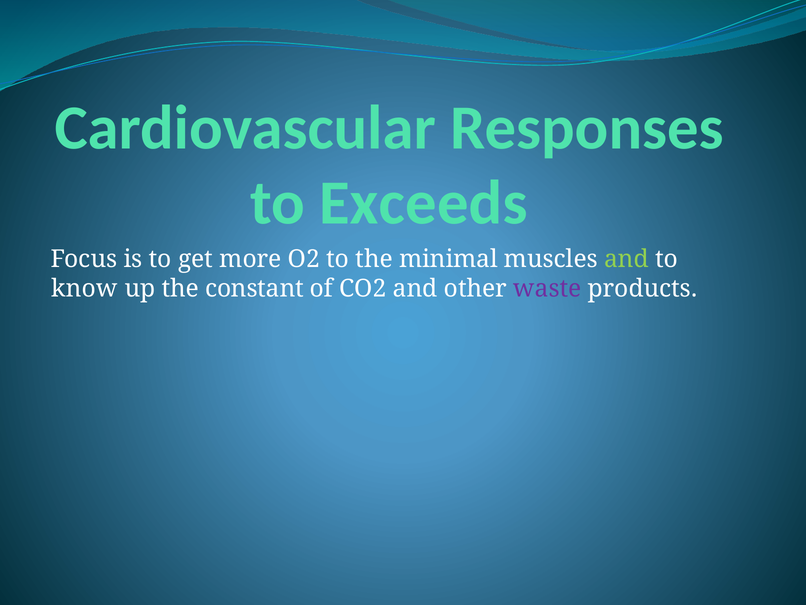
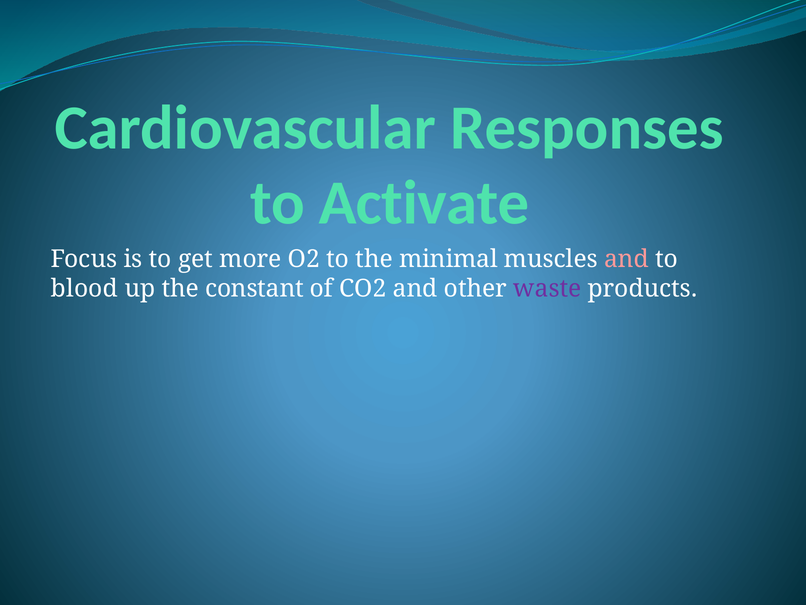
Exceeds: Exceeds -> Activate
and at (627, 259) colour: light green -> pink
know: know -> blood
